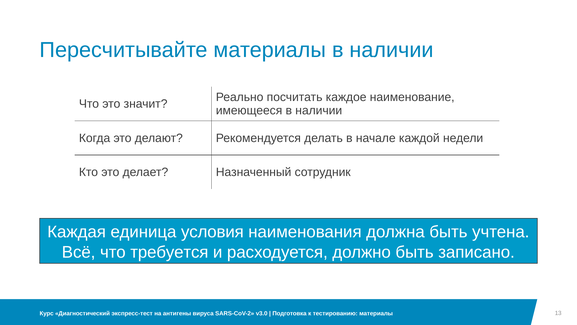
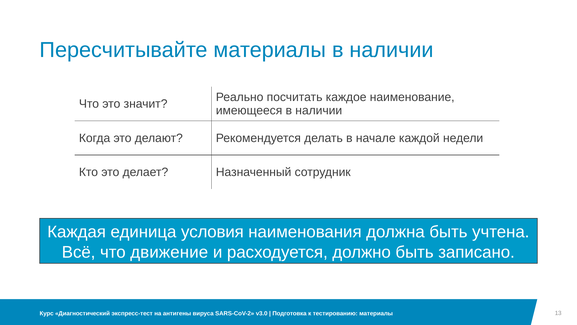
требуется: требуется -> движение
